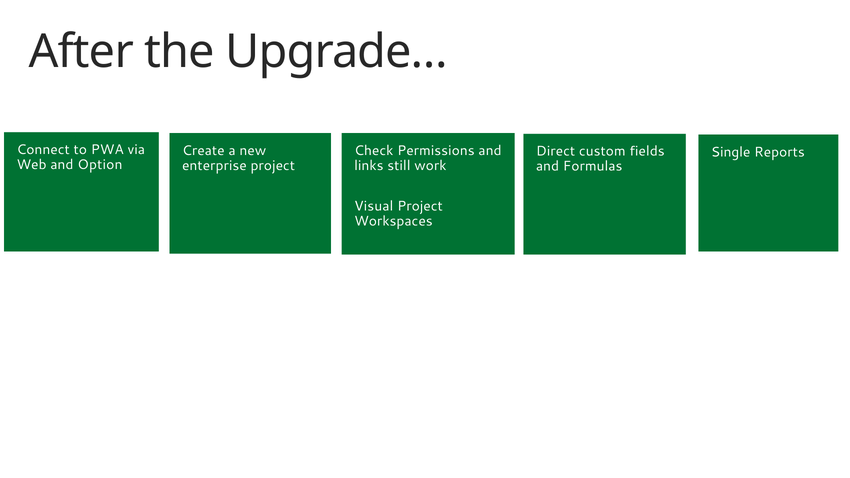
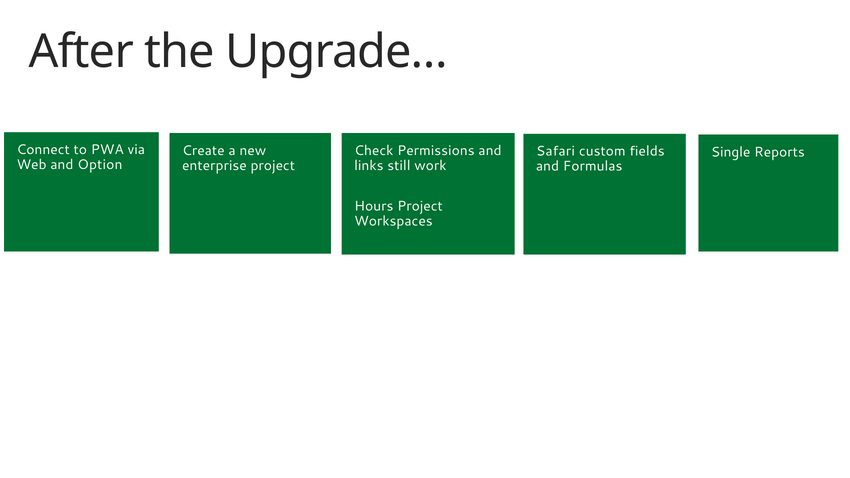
Direct: Direct -> Safari
Visual: Visual -> Hours
